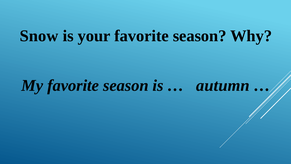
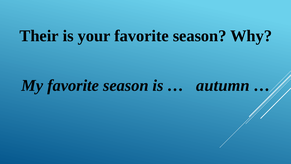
Snow: Snow -> Their
